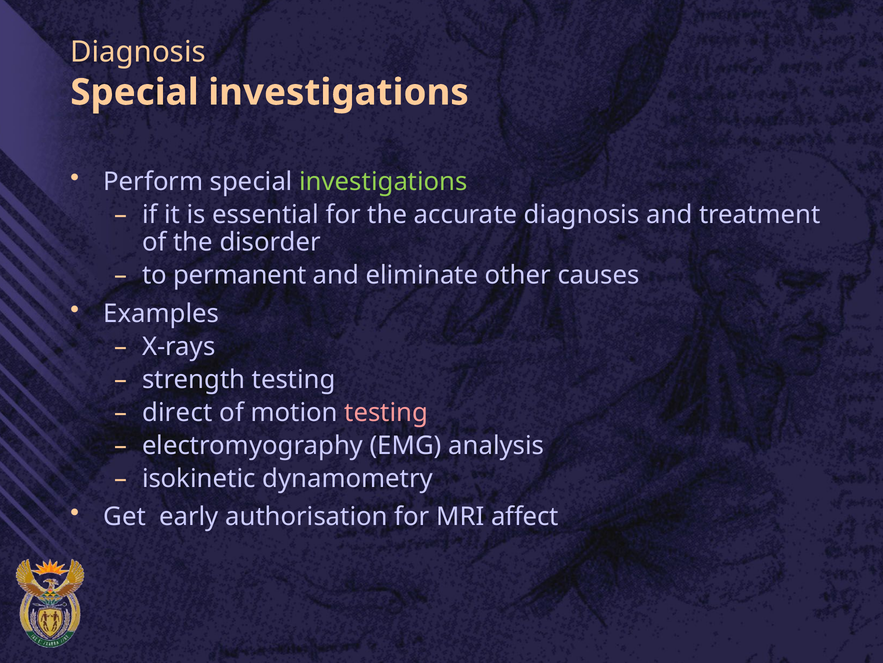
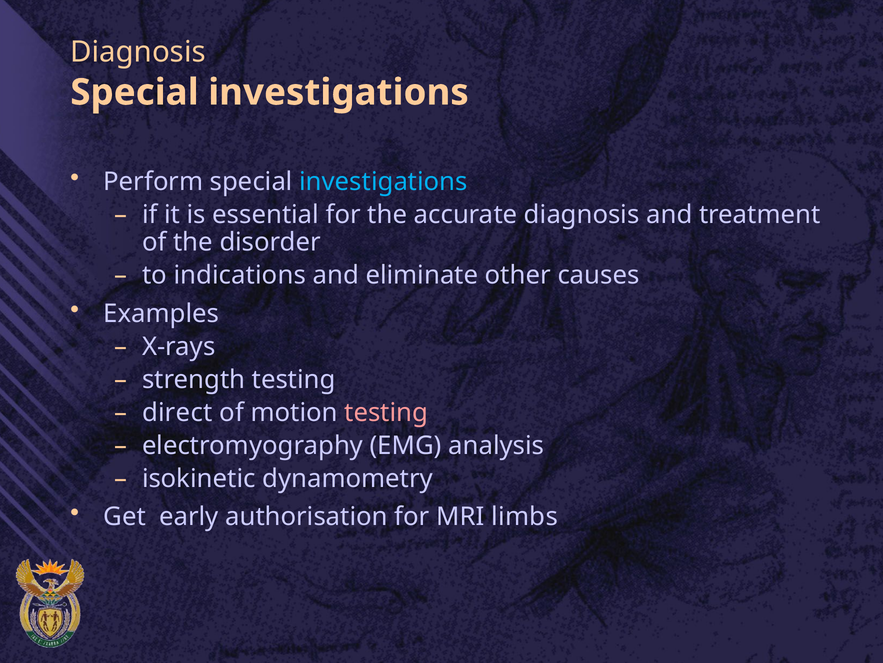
investigations at (383, 181) colour: light green -> light blue
permanent: permanent -> indications
affect: affect -> limbs
